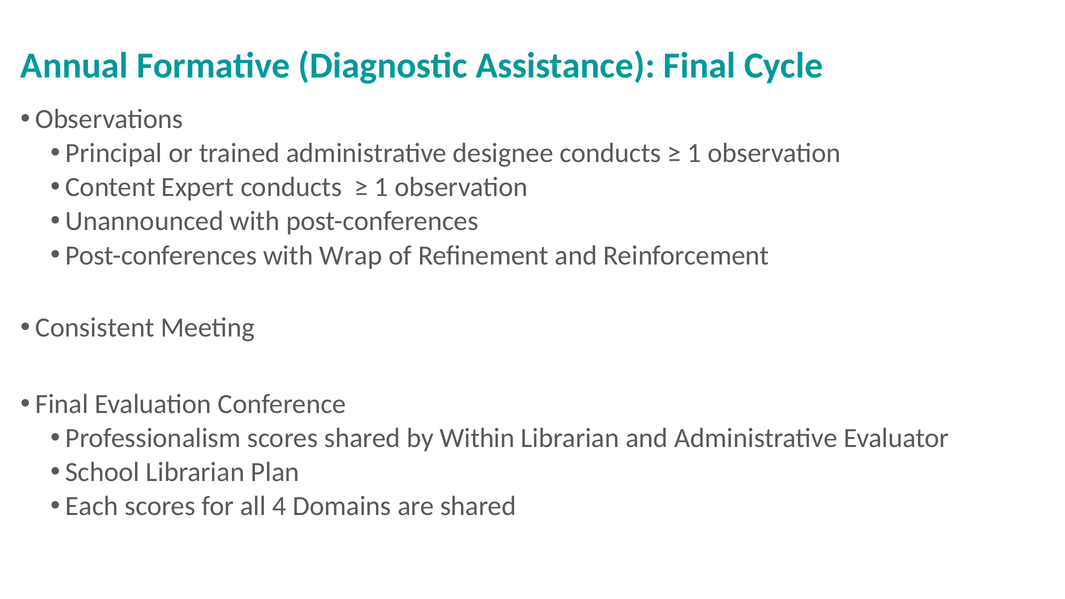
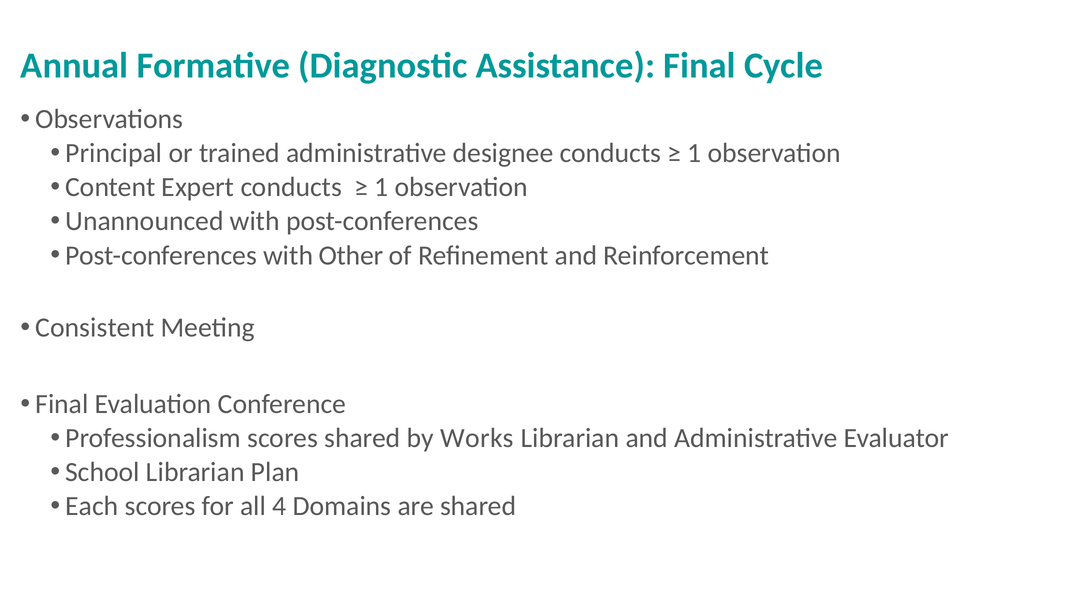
Wrap: Wrap -> Other
Within: Within -> Works
